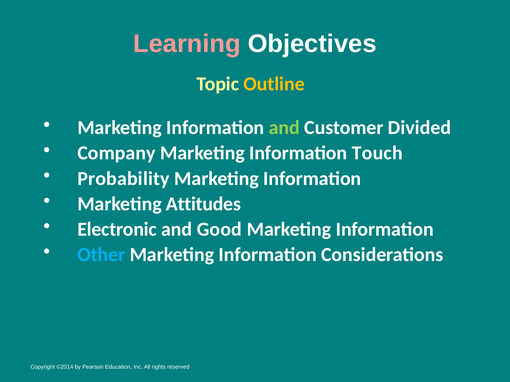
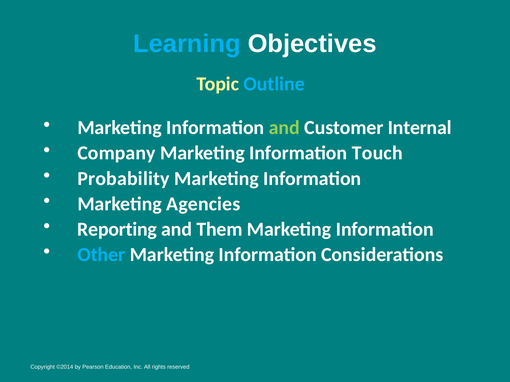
Learning colour: pink -> light blue
Outline colour: yellow -> light blue
Divided: Divided -> Internal
Attitudes: Attitudes -> Agencies
Electronic: Electronic -> Reporting
Good: Good -> Them
